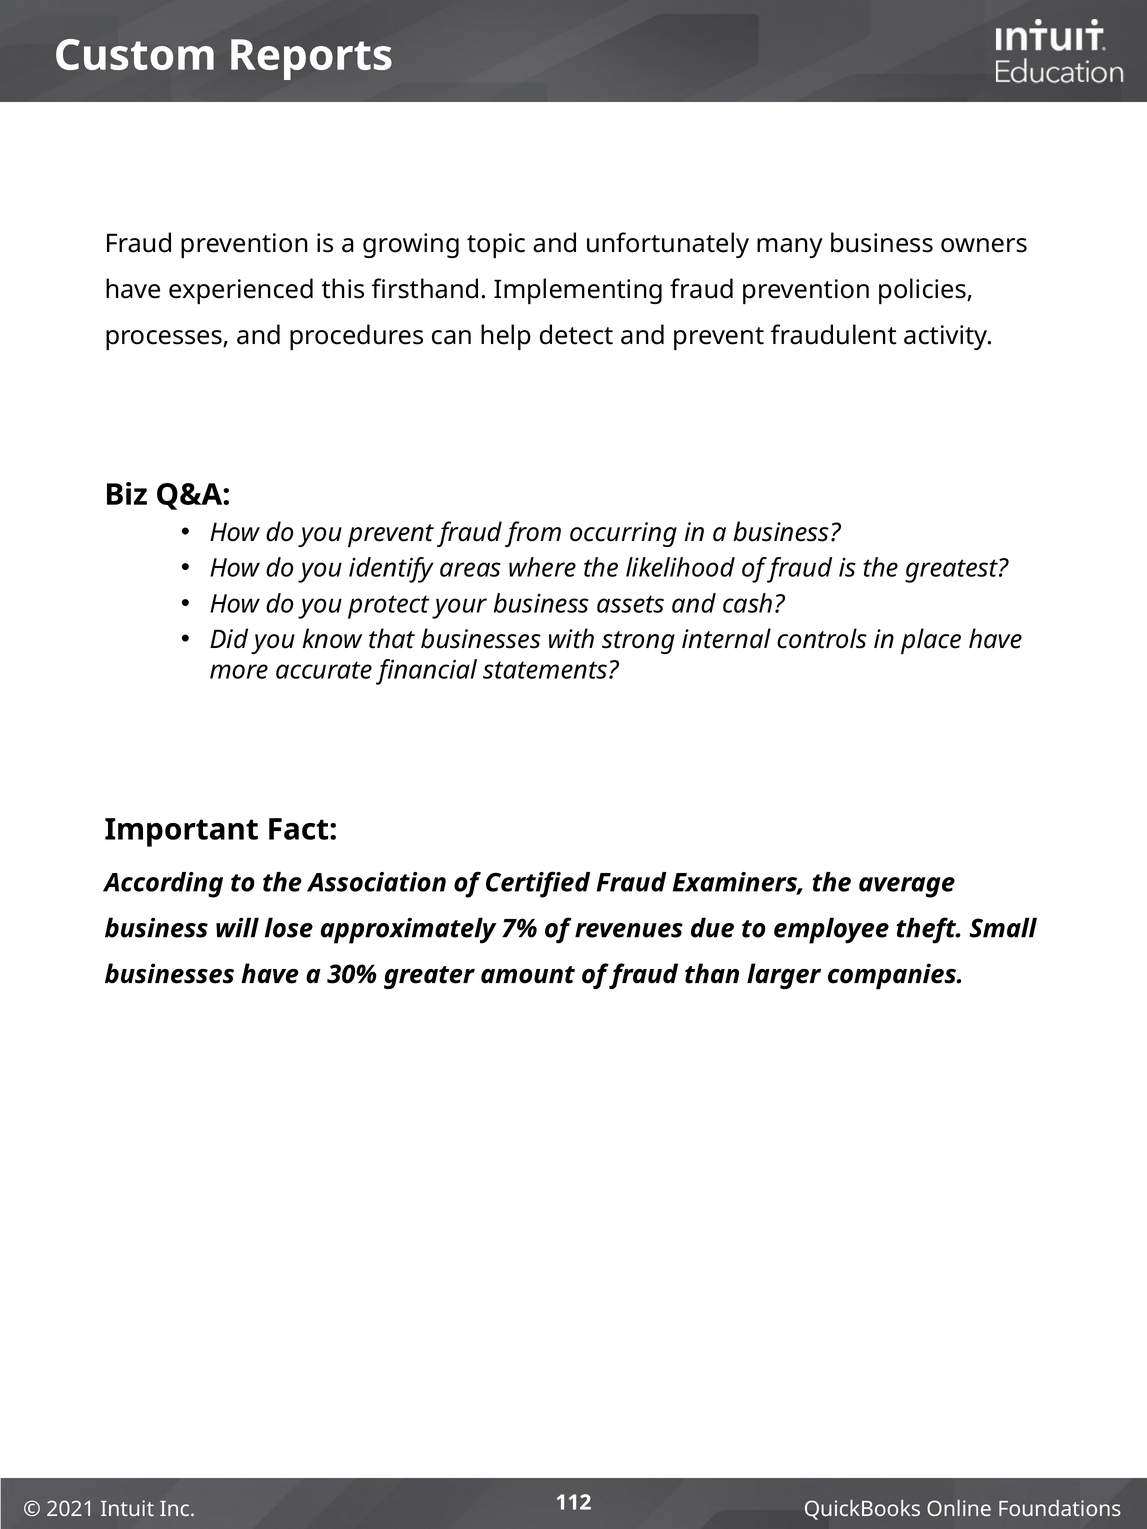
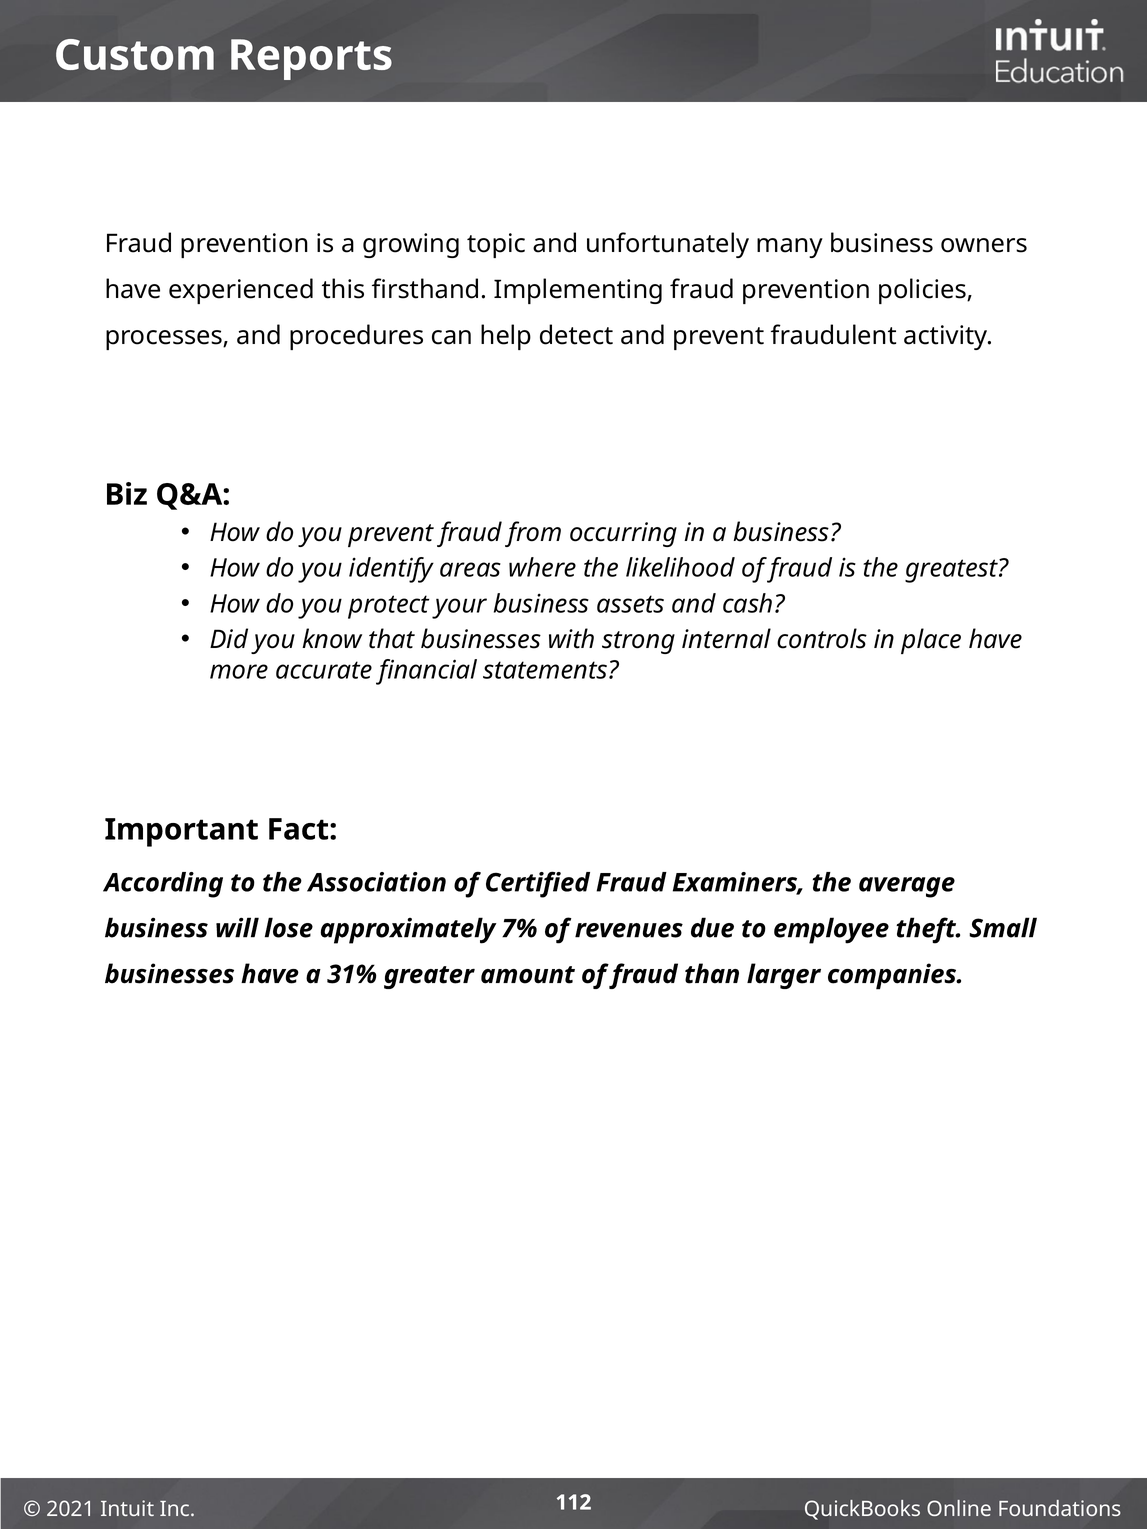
30%: 30% -> 31%
